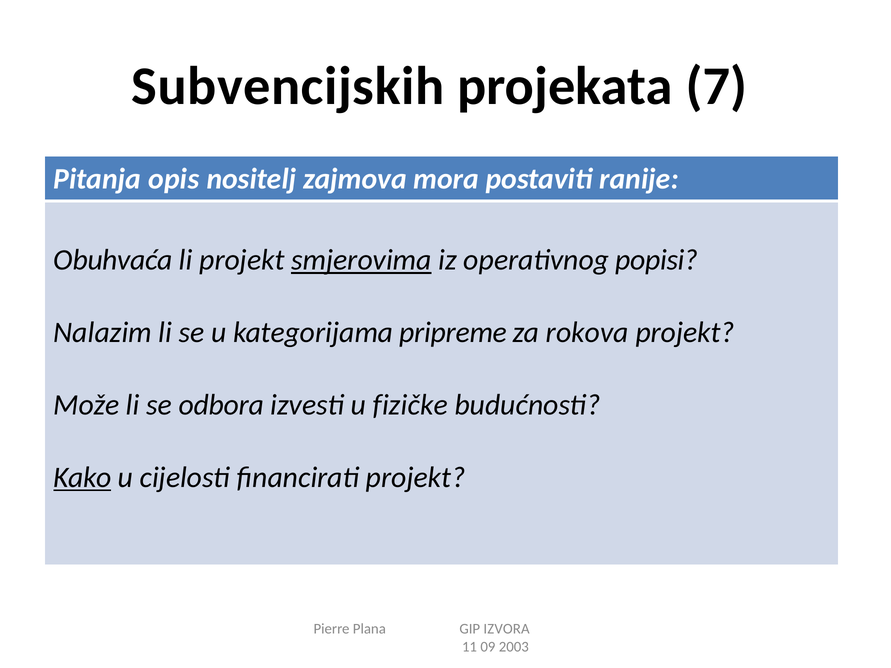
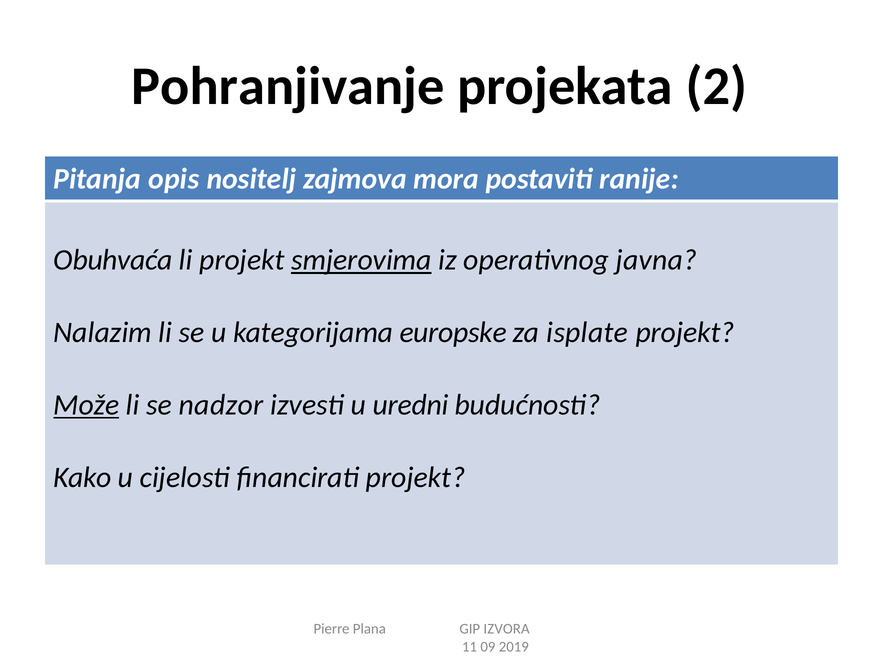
Subvencijskih: Subvencijskih -> Pohranjivanje
7: 7 -> 2
popisi: popisi -> javna
pripreme: pripreme -> europske
rokova: rokova -> isplate
Može underline: none -> present
odbora: odbora -> nadzor
fizičke: fizičke -> uredni
Kako underline: present -> none
2003: 2003 -> 2019
